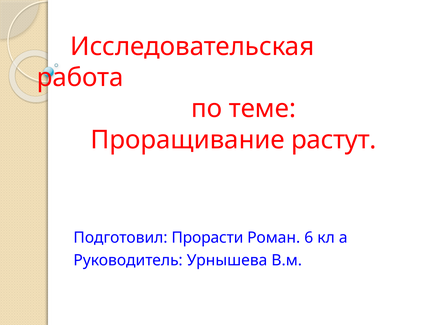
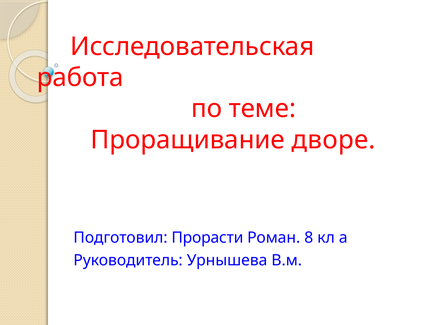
растут: растут -> дворе
6: 6 -> 8
